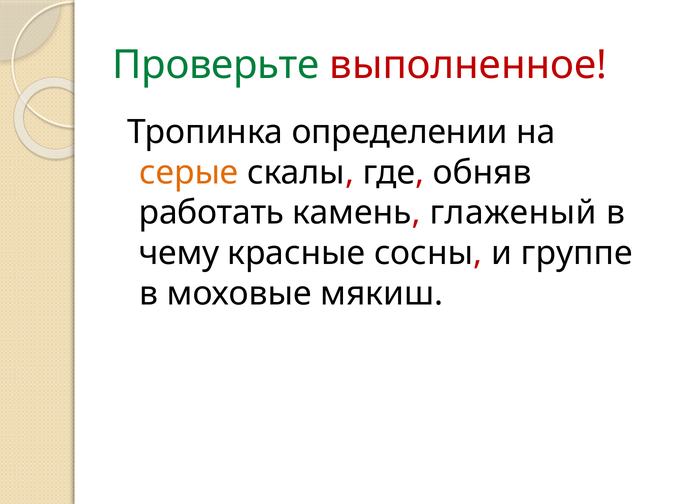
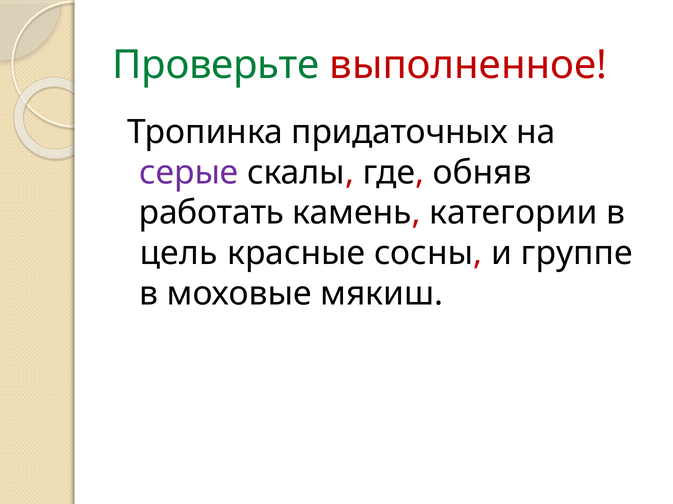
определении: определении -> придаточных
серые colour: orange -> purple
глаженый: глаженый -> категории
чему: чему -> цель
